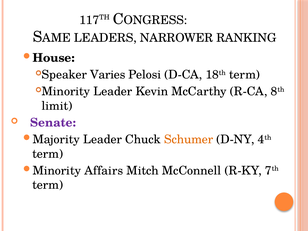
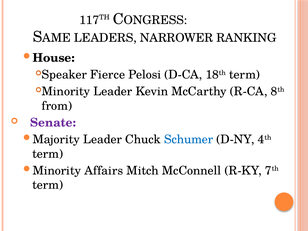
Varies: Varies -> Fierce
limit: limit -> from
Schumer colour: orange -> blue
